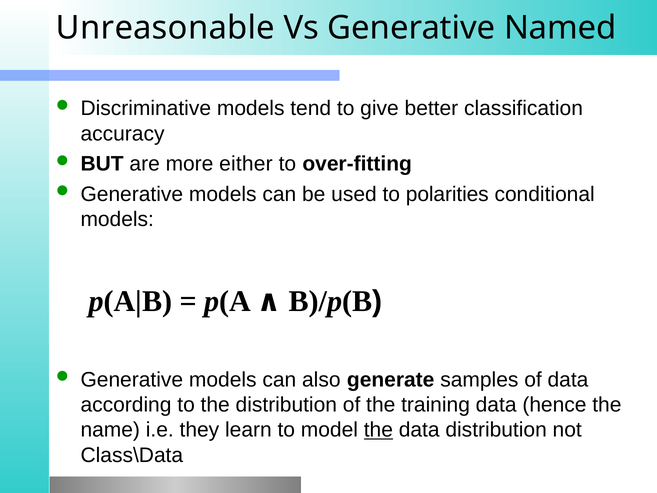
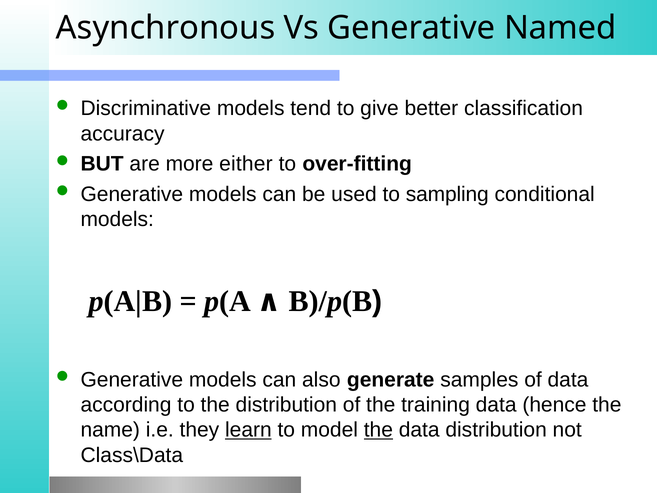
Unreasonable: Unreasonable -> Asynchronous
polarities: polarities -> sampling
learn underline: none -> present
